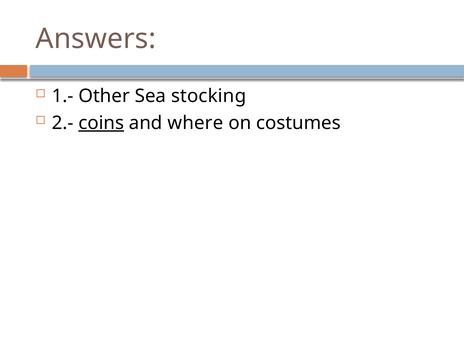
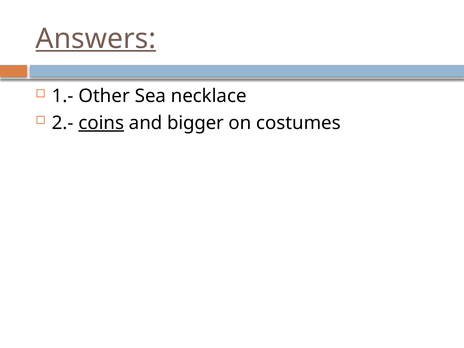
Answers underline: none -> present
stocking: stocking -> necklace
where: where -> bigger
